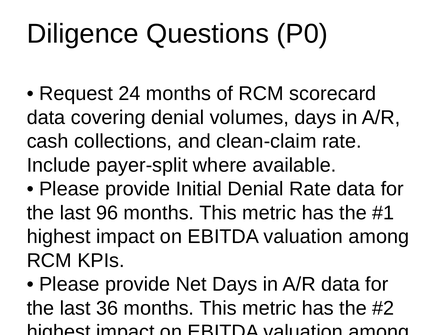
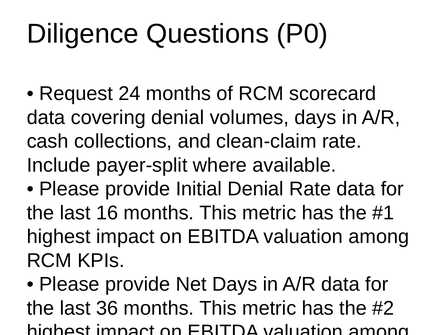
96: 96 -> 16
